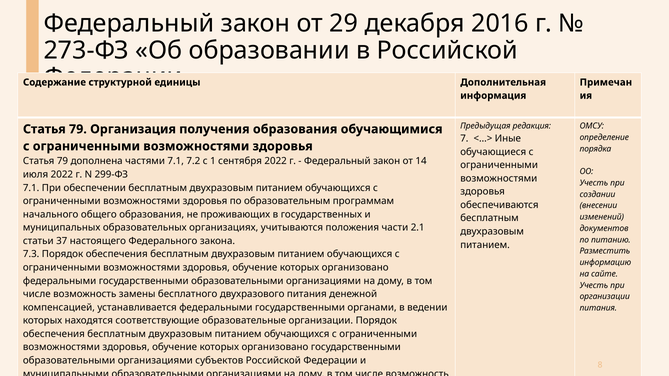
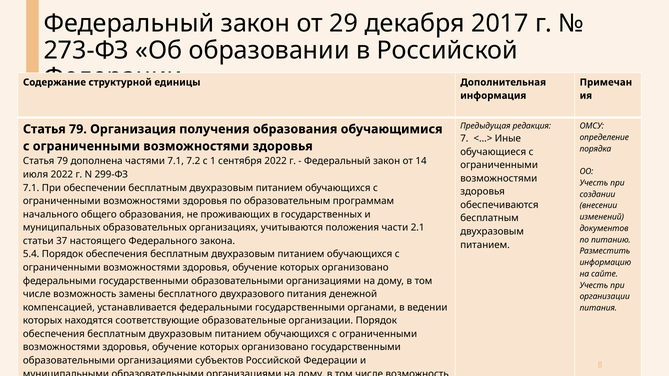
2016: 2016 -> 2017
7.3: 7.3 -> 5.4
